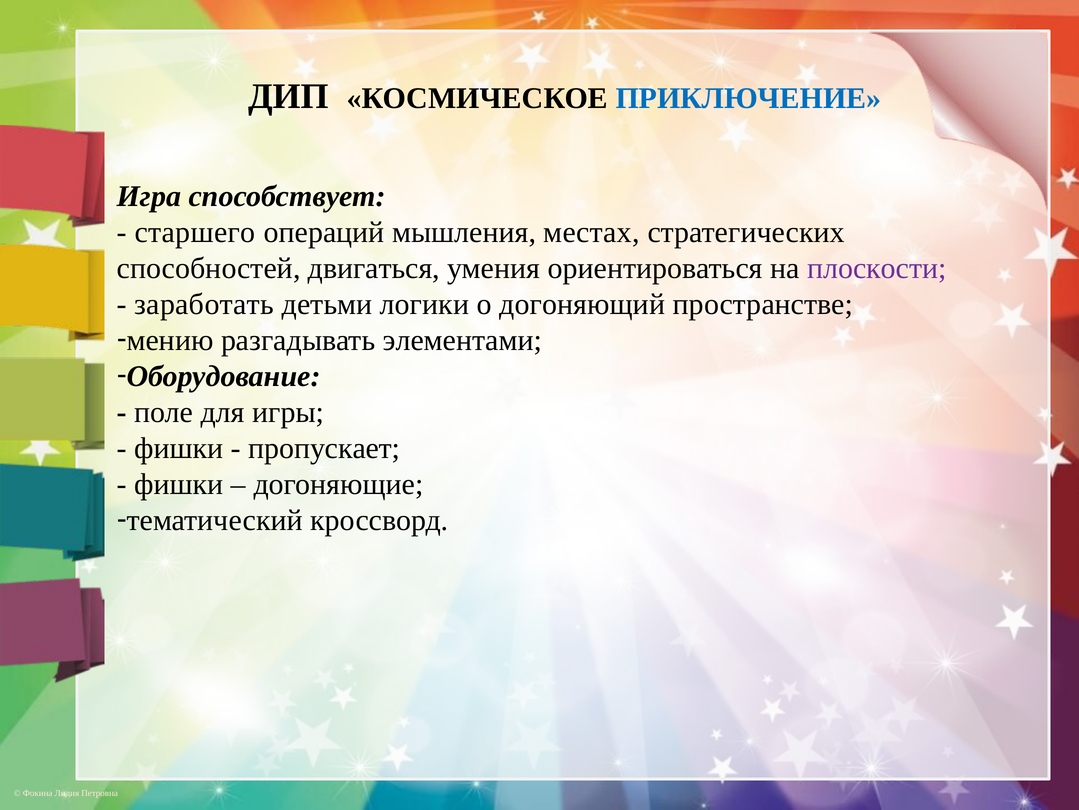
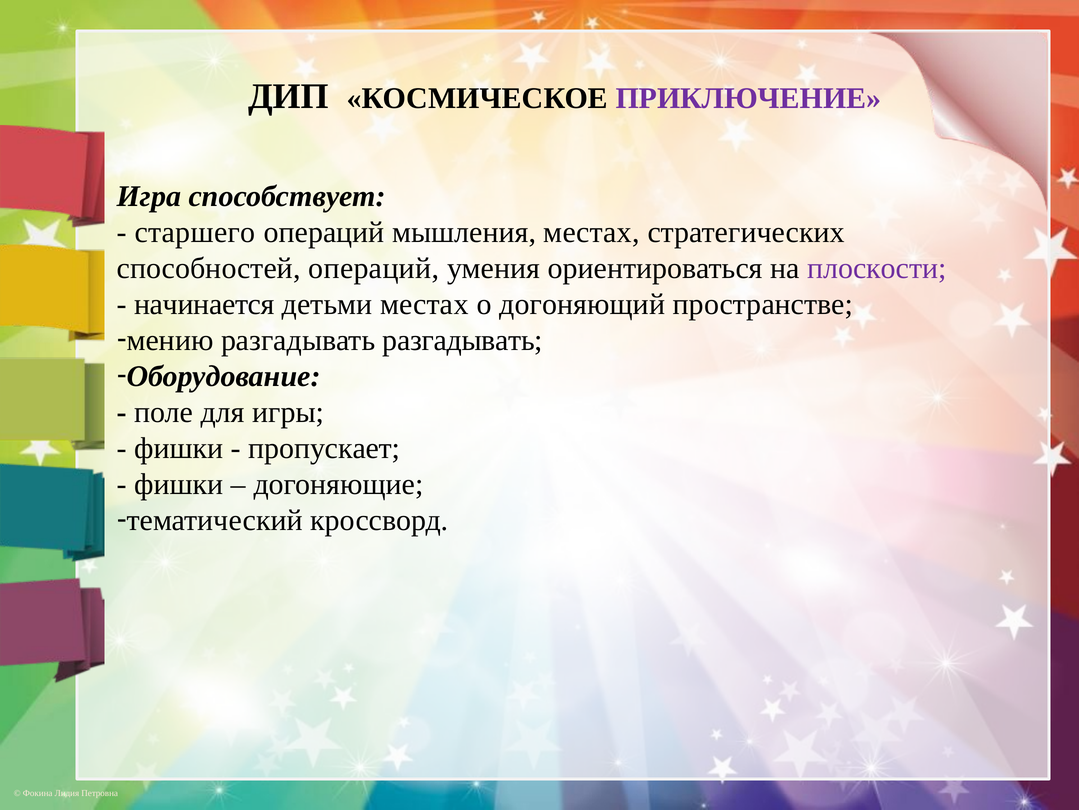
ПРИКЛЮЧЕНИЕ colour: blue -> purple
способностей двигаться: двигаться -> операций
заработать: заработать -> начинается
детьми логики: логики -> местах
разгадывать элементами: элементами -> разгадывать
